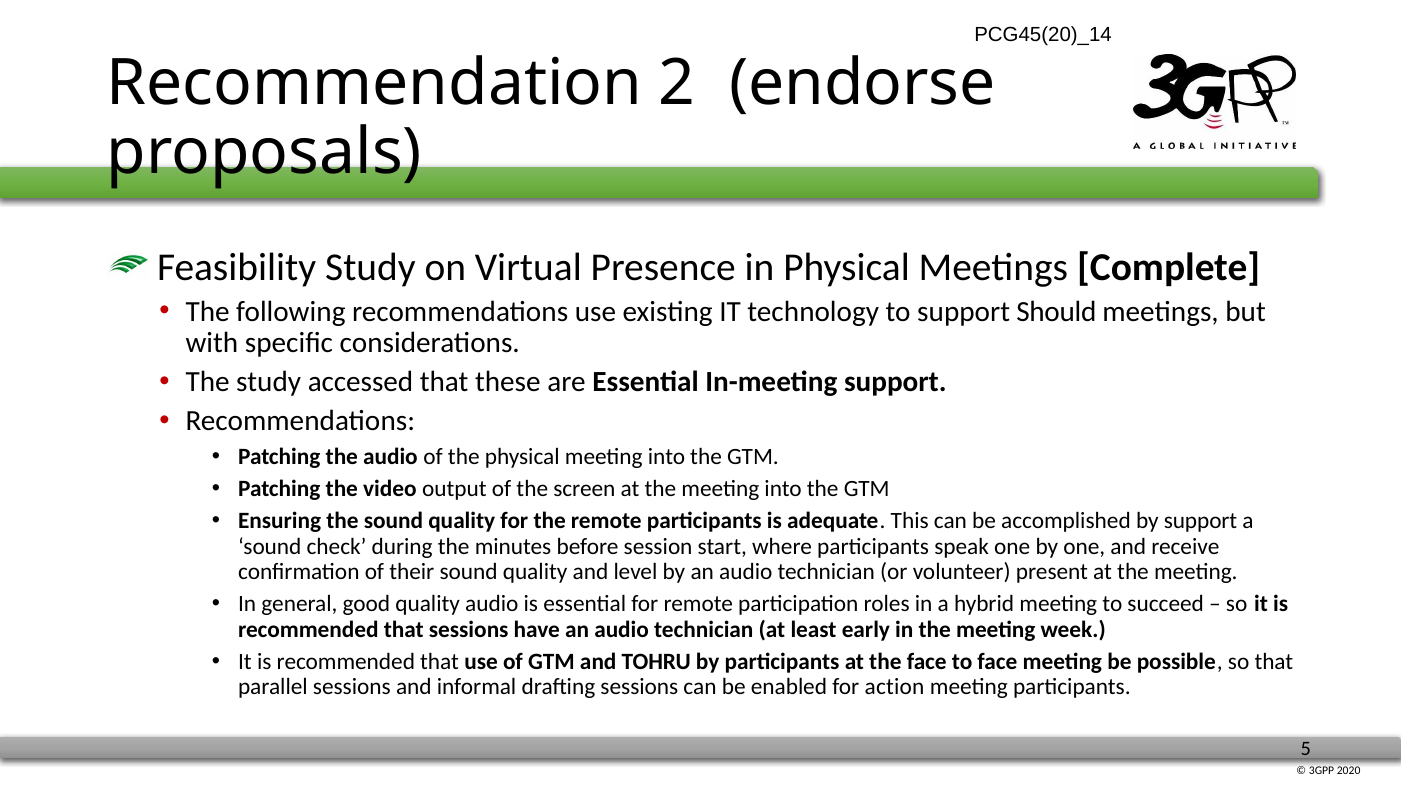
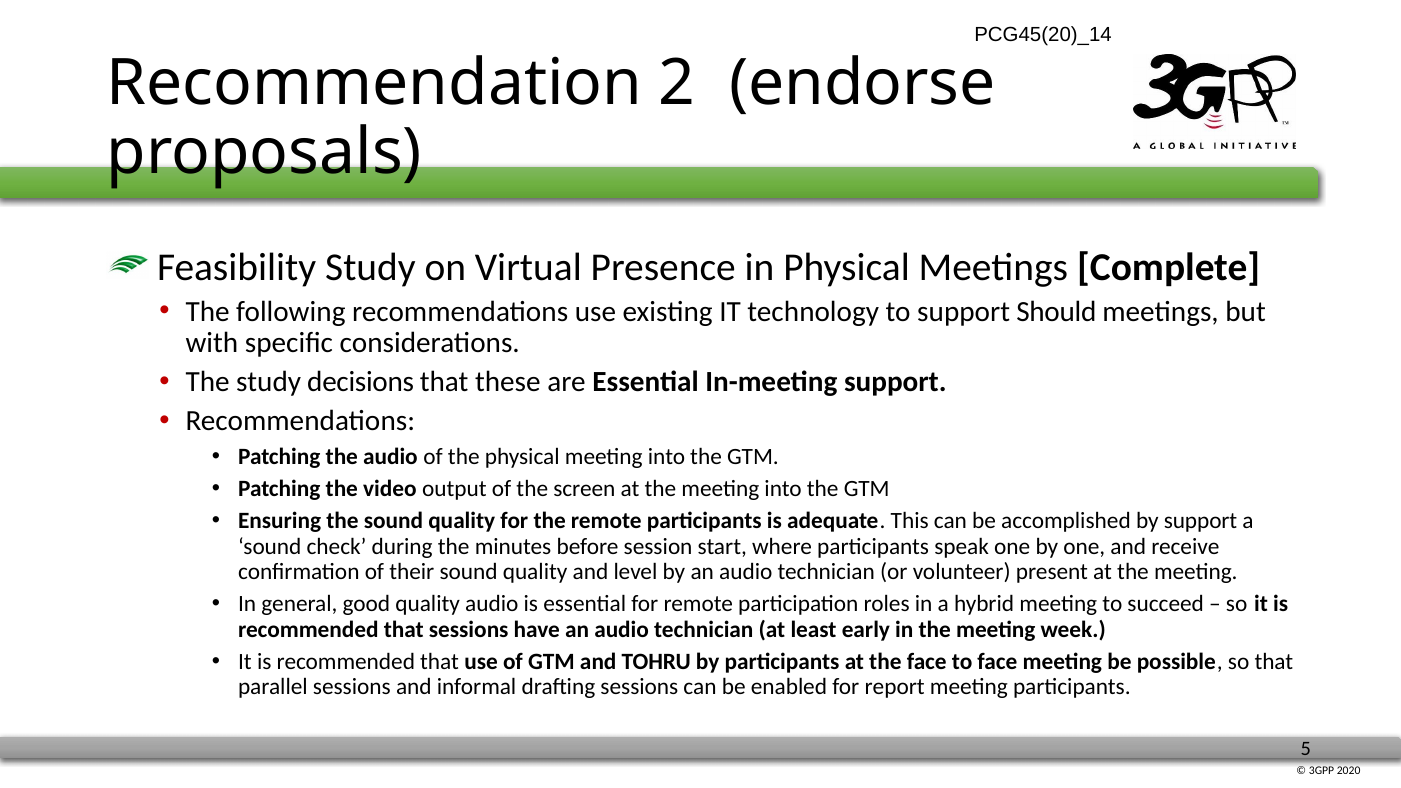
accessed: accessed -> decisions
action: action -> report
